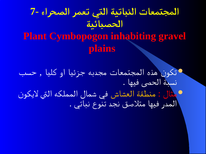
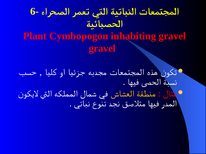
7-: 7- -> 6-
plains at (102, 48): plains -> gravel
